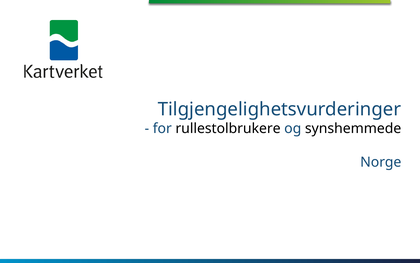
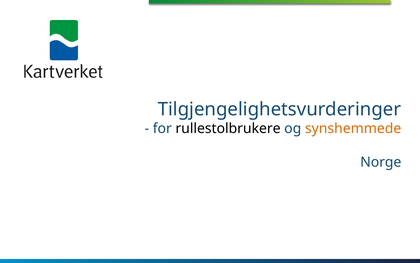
synshemmede colour: black -> orange
